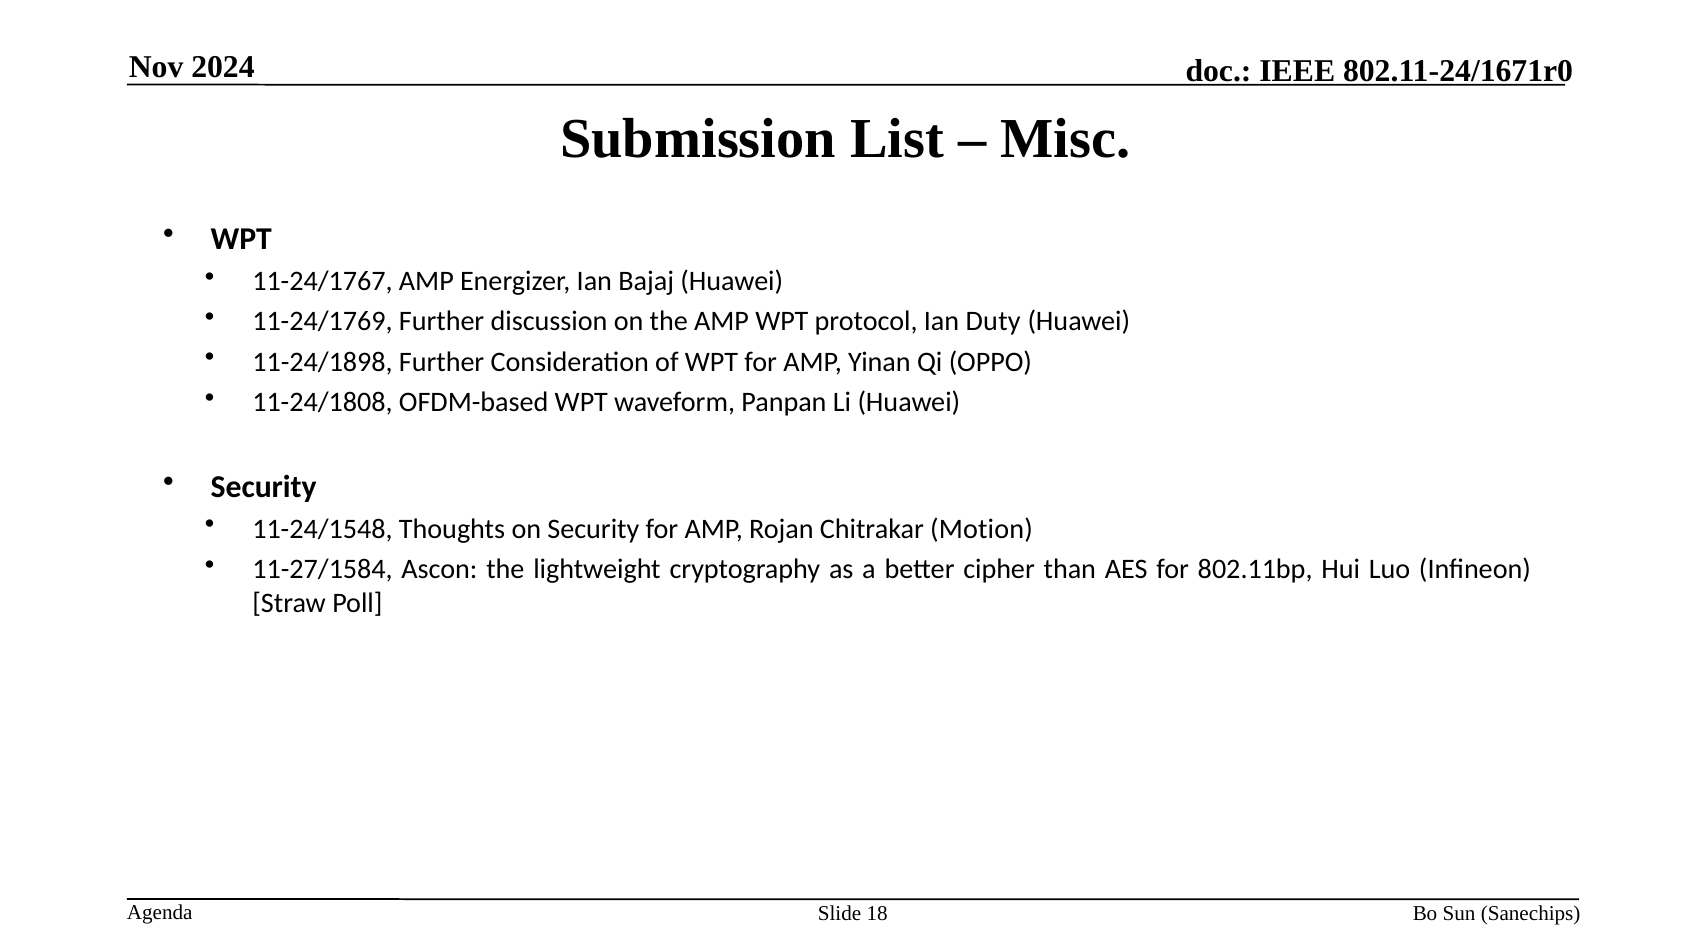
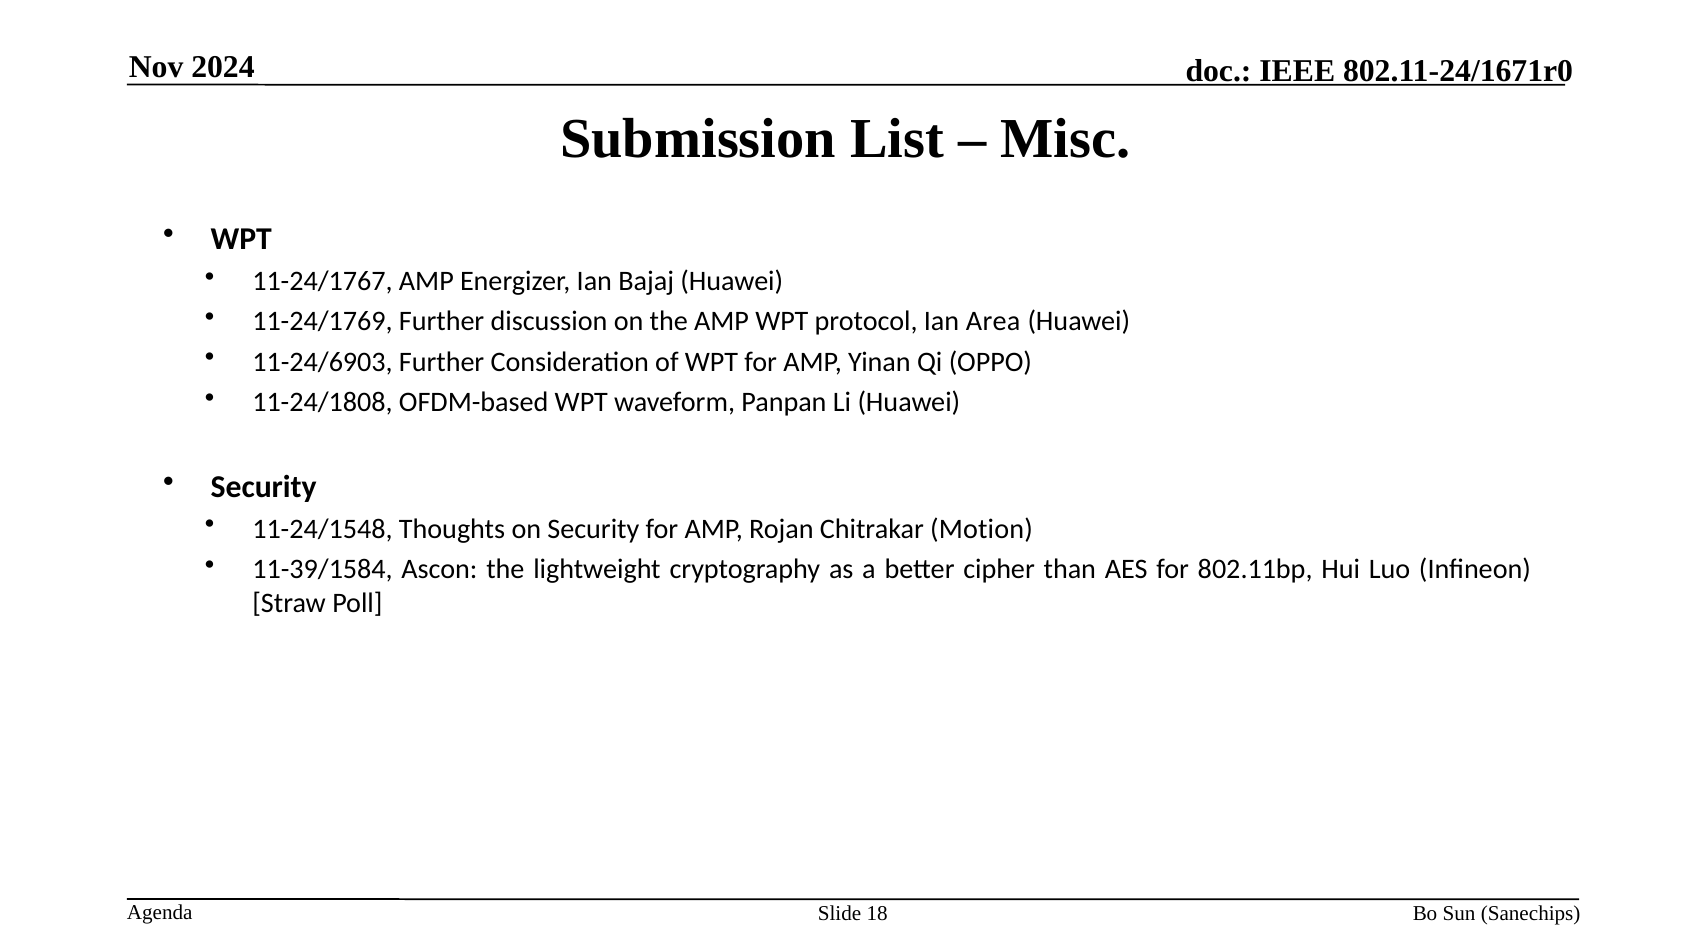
Duty: Duty -> Area
11-24/1898: 11-24/1898 -> 11-24/6903
11-27/1584: 11-27/1584 -> 11-39/1584
